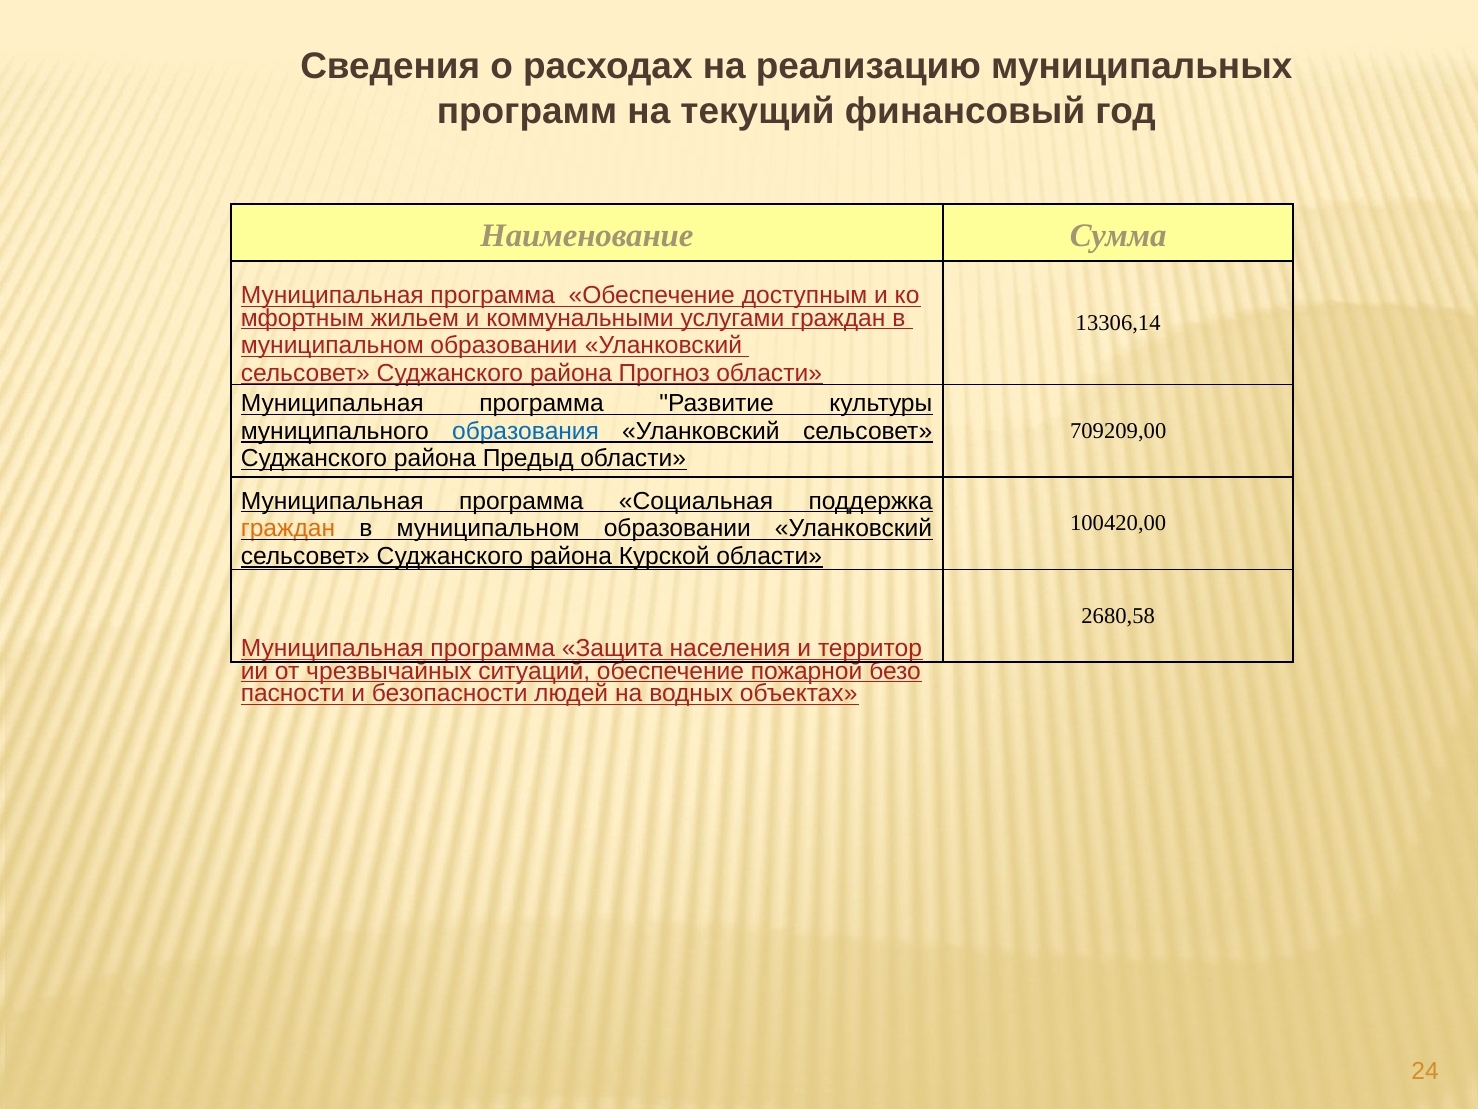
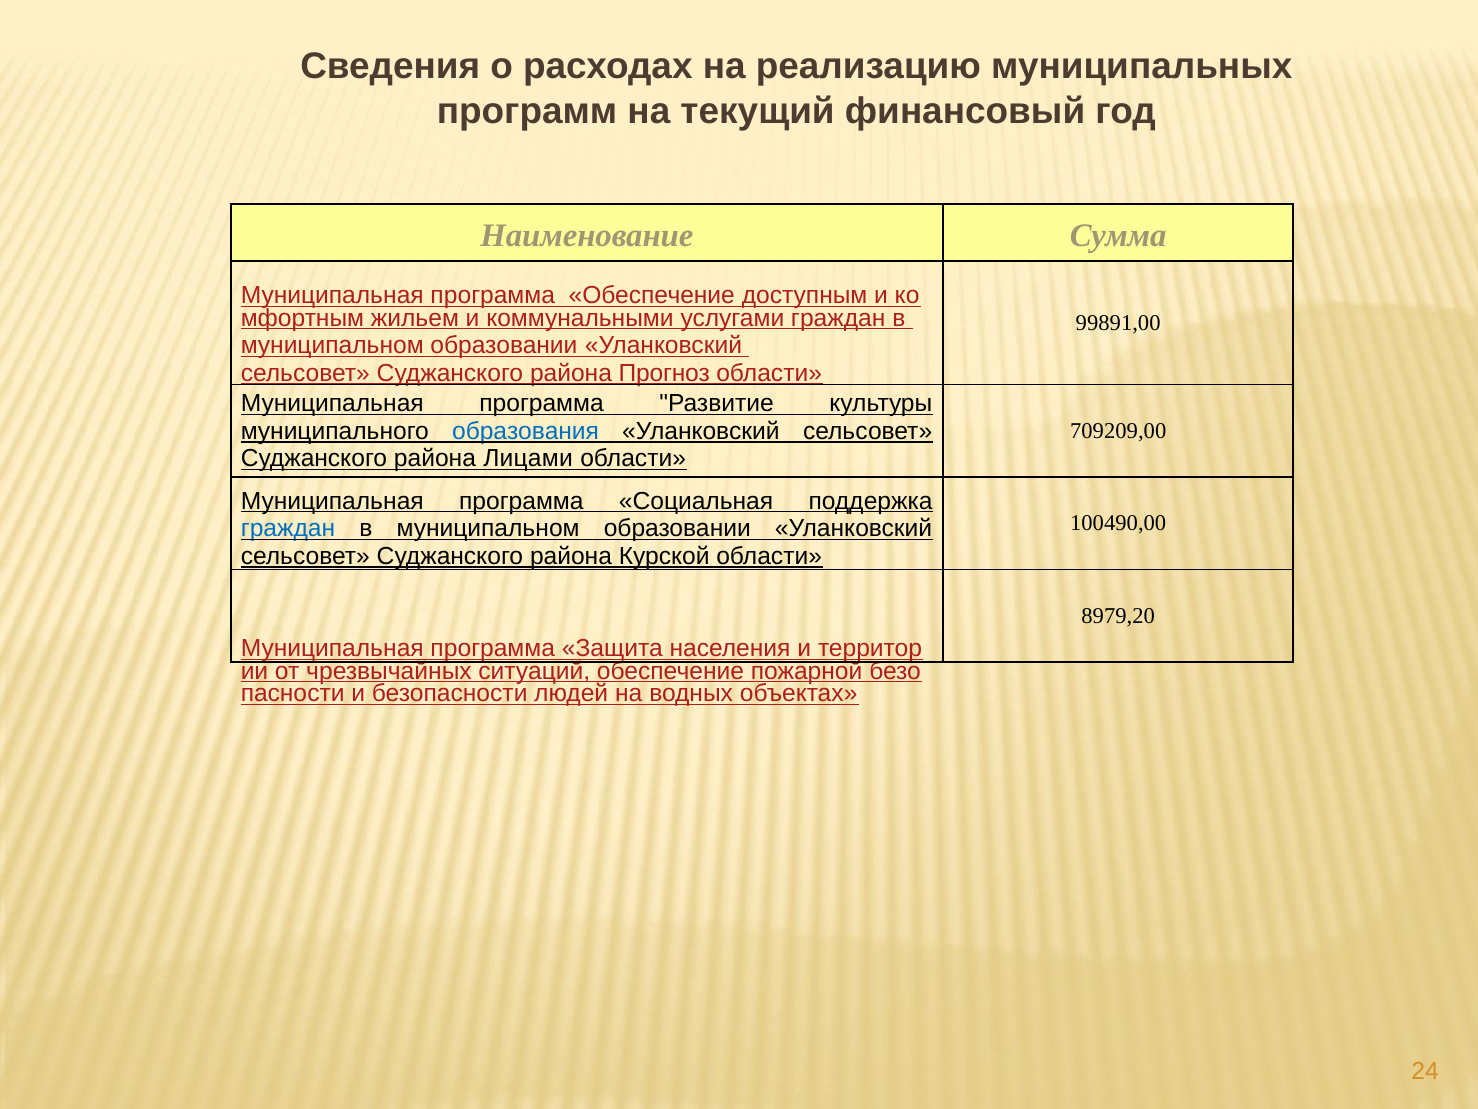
13306,14: 13306,14 -> 99891,00
Предыд: Предыд -> Лицами
100420,00: 100420,00 -> 100490,00
граждан at (288, 528) colour: orange -> blue
2680,58: 2680,58 -> 8979,20
